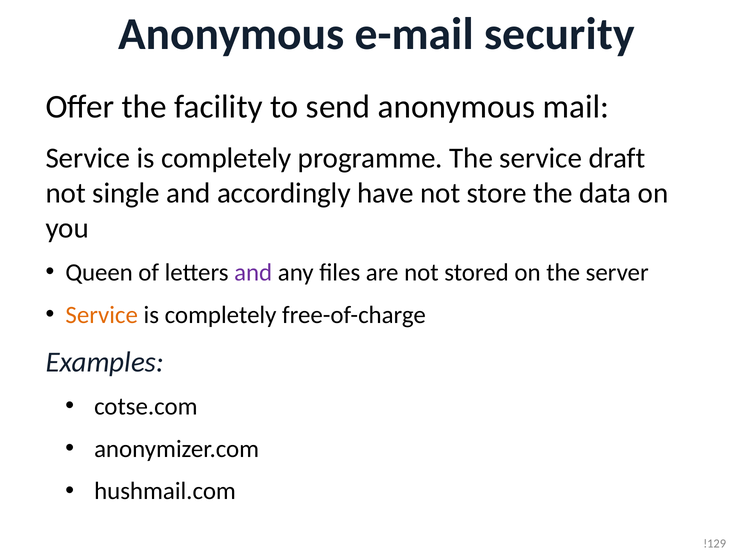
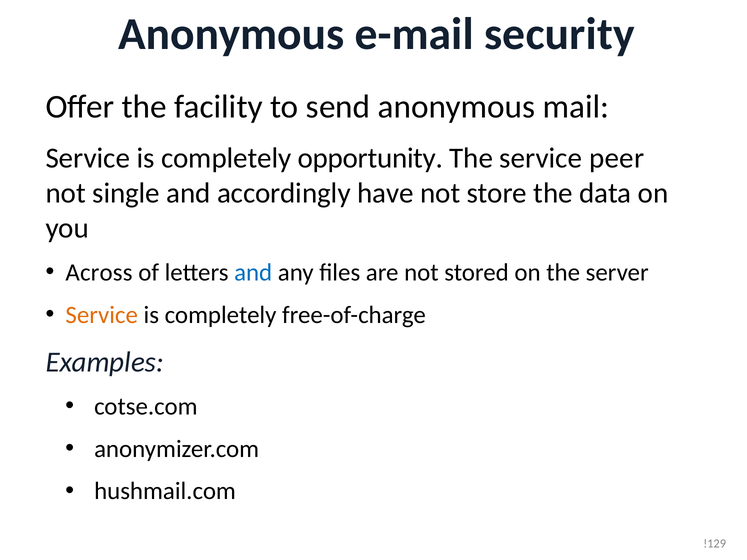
programme: programme -> opportunity
draft: draft -> peer
Queen: Queen -> Across
and at (253, 273) colour: purple -> blue
